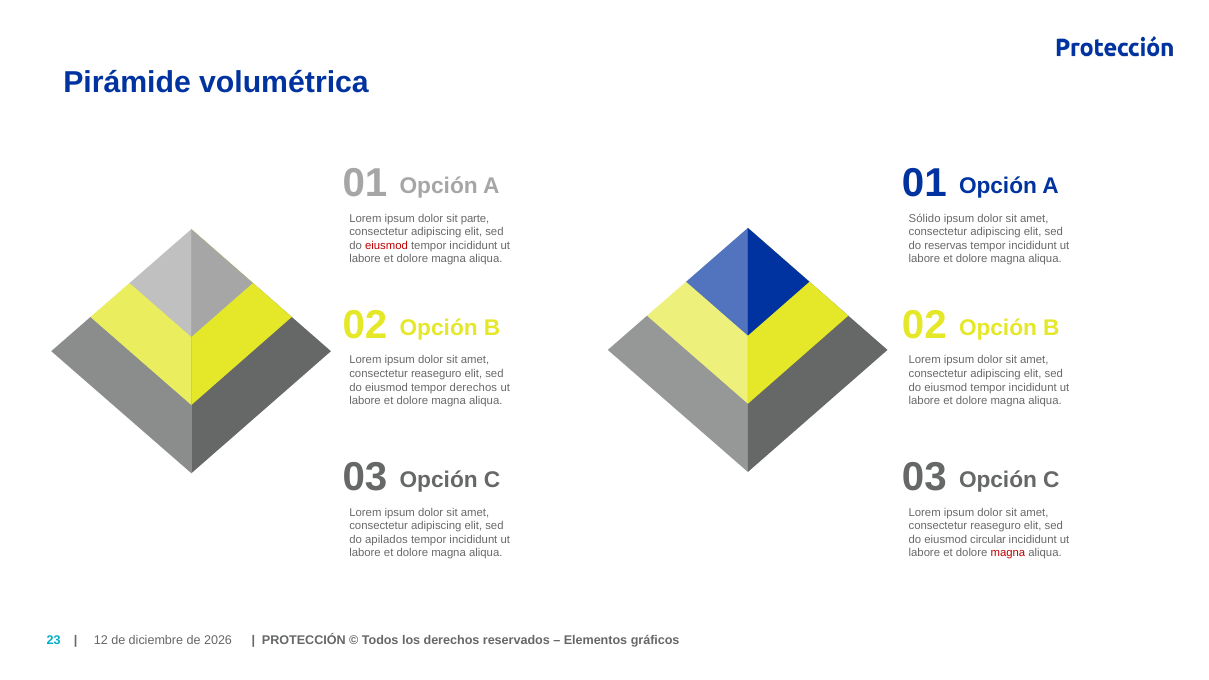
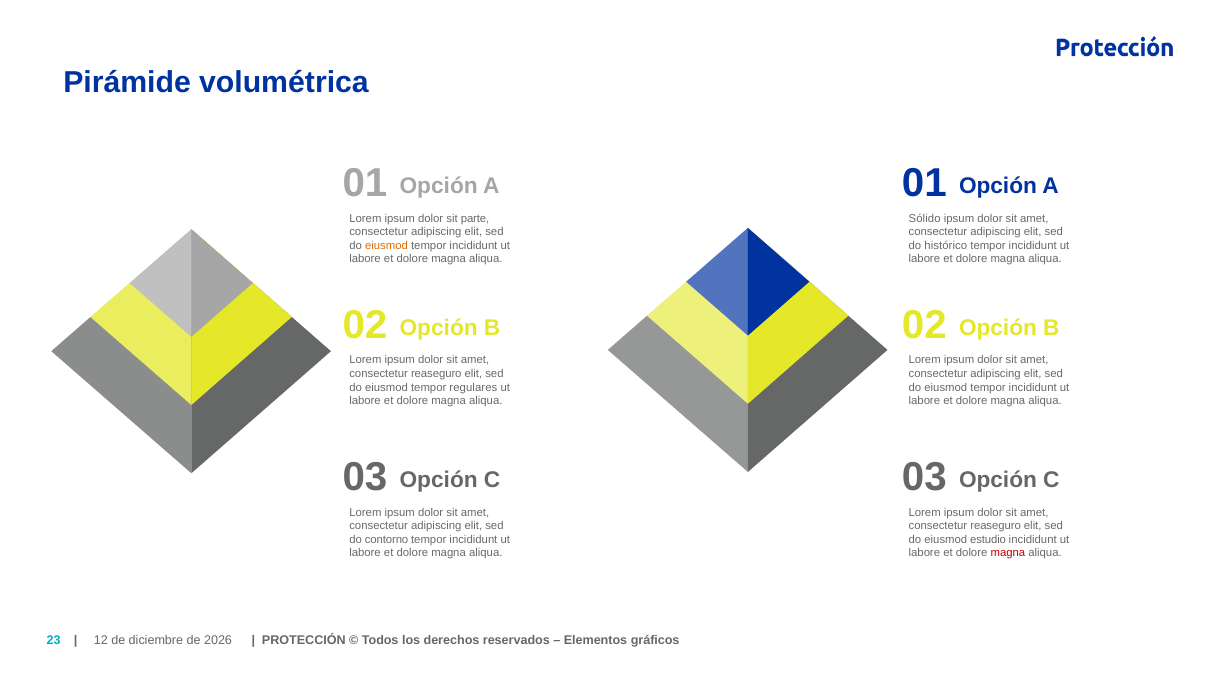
eiusmod at (387, 246) colour: red -> orange
reservas: reservas -> histórico
tempor derechos: derechos -> regulares
apilados: apilados -> contorno
circular: circular -> estudio
